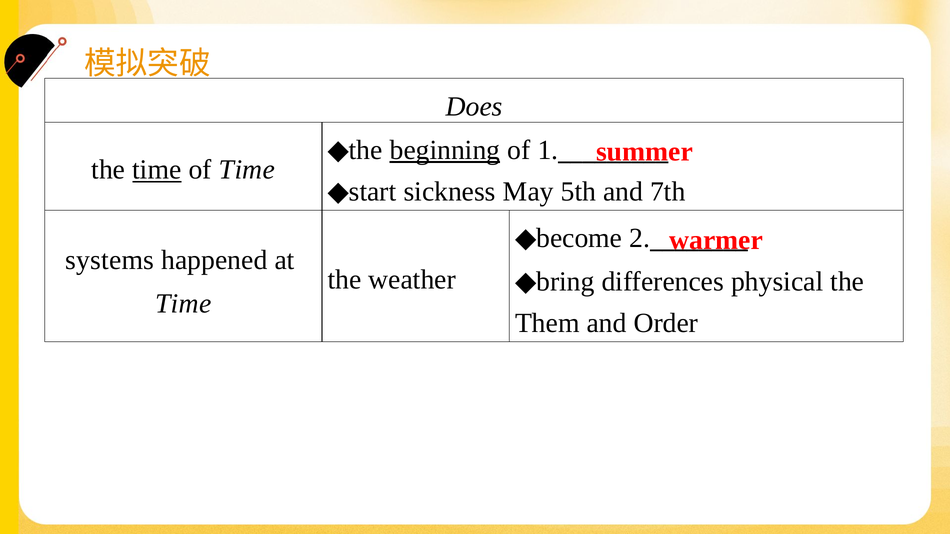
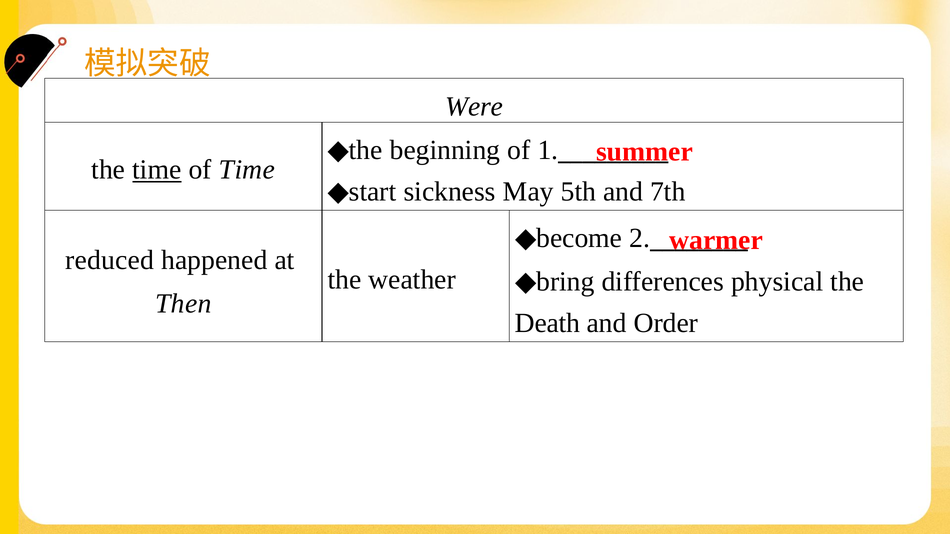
Does: Does -> Were
beginning underline: present -> none
systems: systems -> reduced
Time at (183, 304): Time -> Then
Them: Them -> Death
